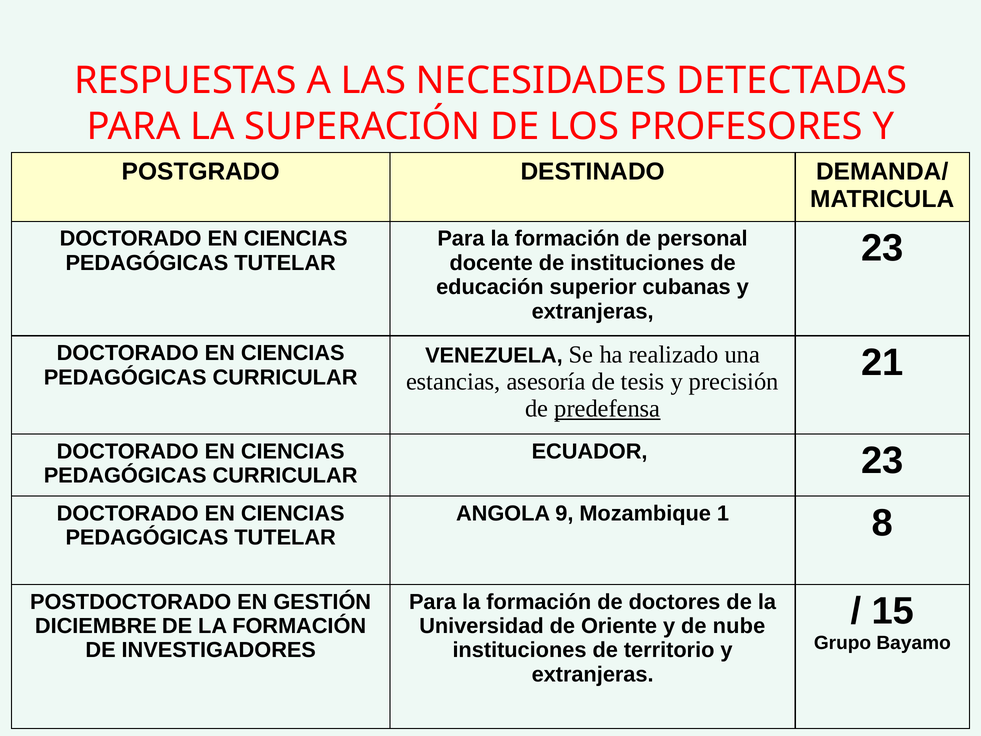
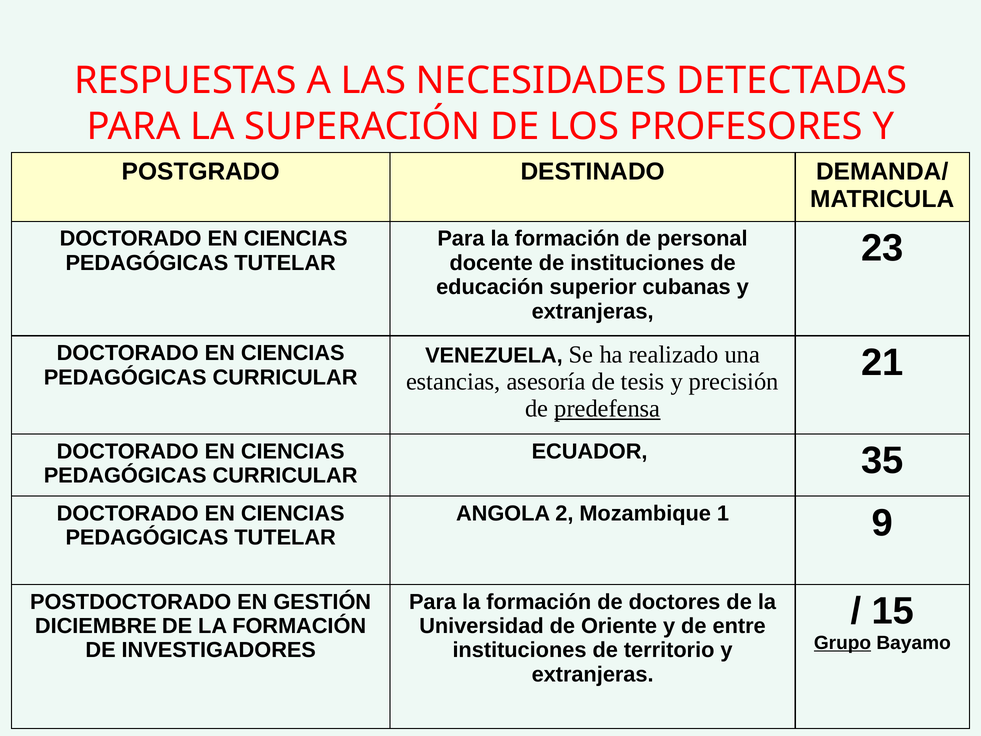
ECUADOR 23: 23 -> 35
9: 9 -> 2
8: 8 -> 9
nube: nube -> entre
Grupo underline: none -> present
